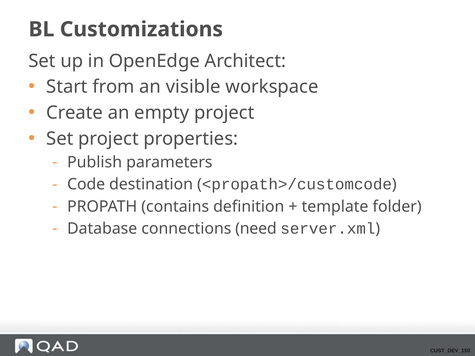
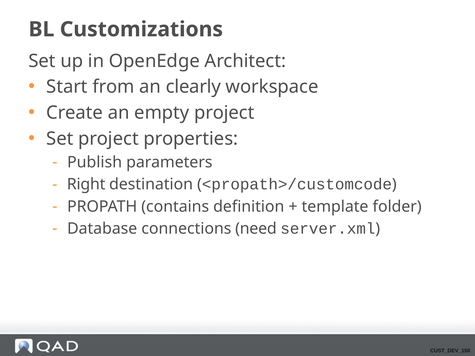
visible: visible -> clearly
Code: Code -> Right
